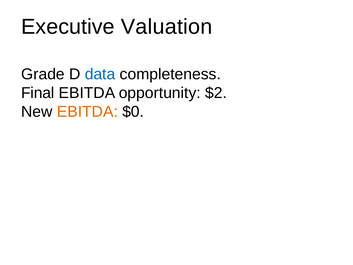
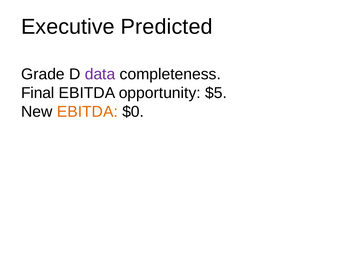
Valuation: Valuation -> Predicted
data colour: blue -> purple
$2: $2 -> $5
